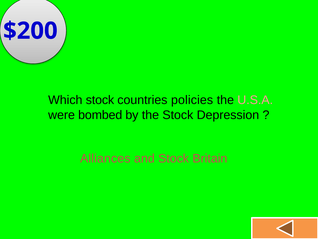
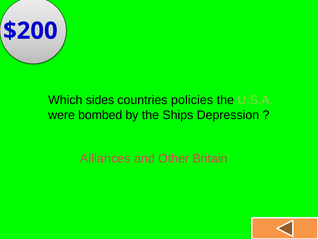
Which stock: stock -> sides
U.S.A colour: pink -> light green
the Stock: Stock -> Ships
and Stock: Stock -> Other
